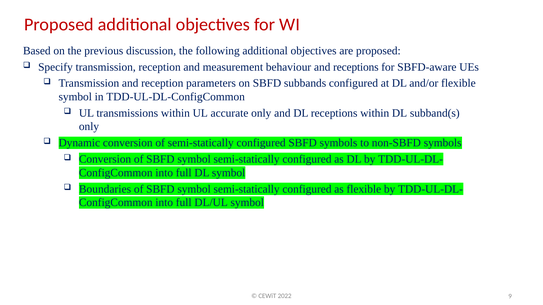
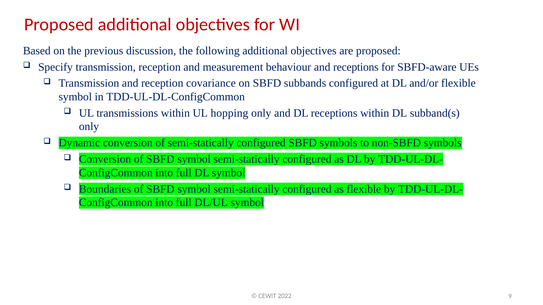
parameters: parameters -> covariance
accurate: accurate -> hopping
